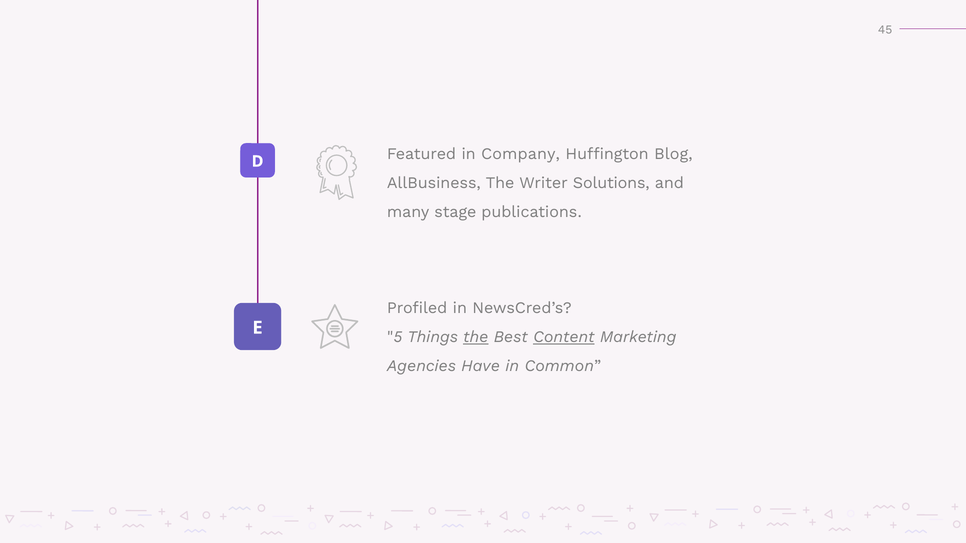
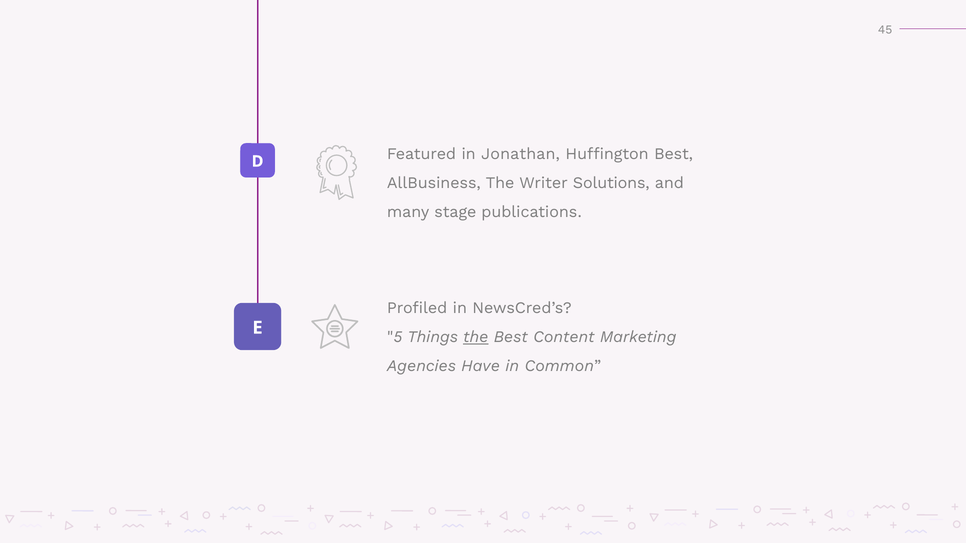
Company: Company -> Jonathan
Huffington Blog: Blog -> Best
Content underline: present -> none
